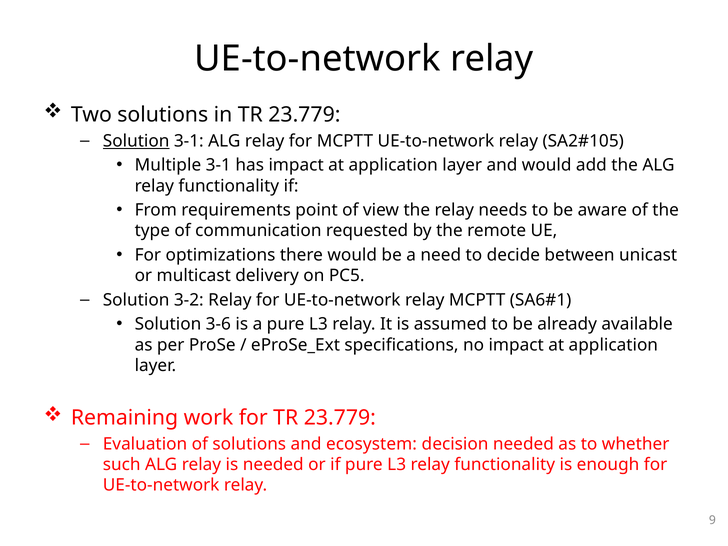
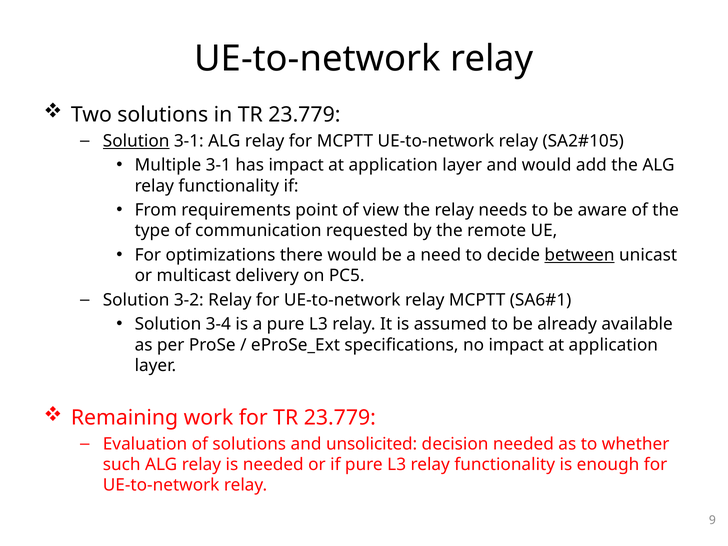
between underline: none -> present
3-6: 3-6 -> 3-4
ecosystem: ecosystem -> unsolicited
